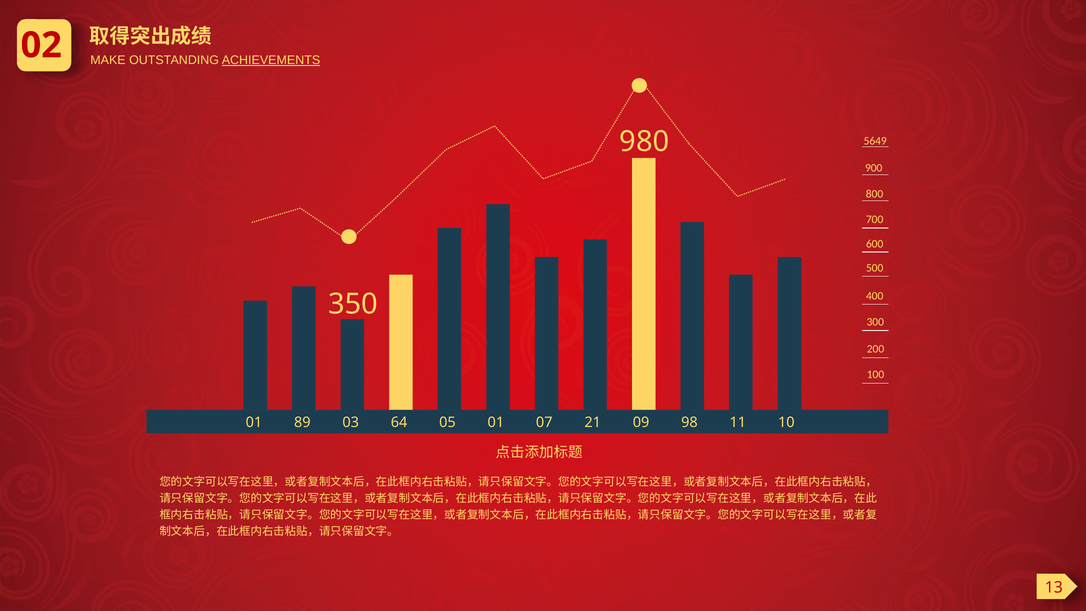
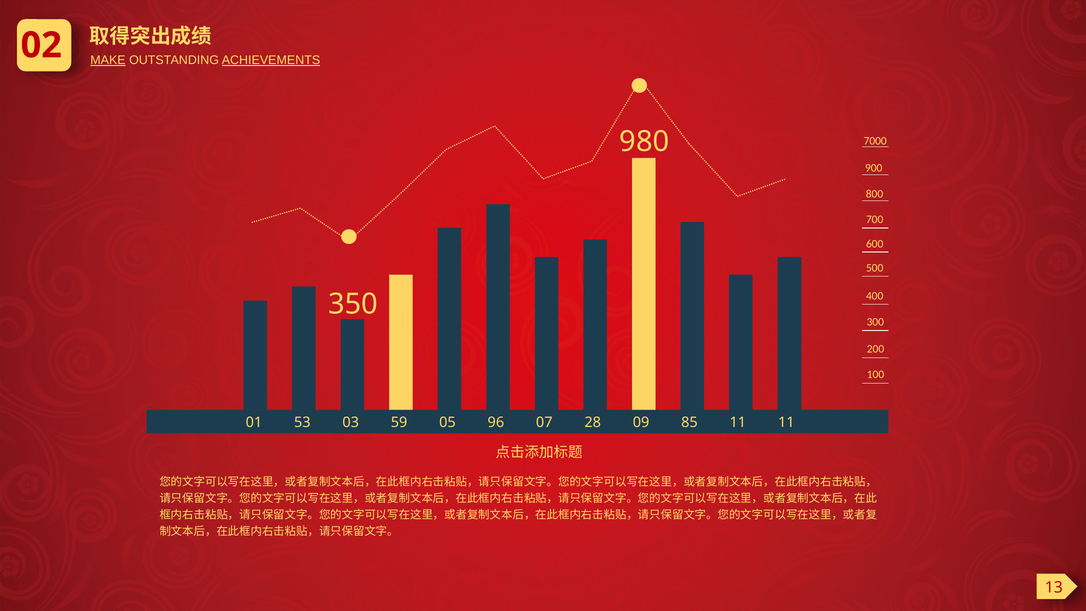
MAKE underline: none -> present
5649: 5649 -> 7000
89: 89 -> 53
64: 64 -> 59
05 01: 01 -> 96
21: 21 -> 28
98: 98 -> 85
11 10: 10 -> 11
